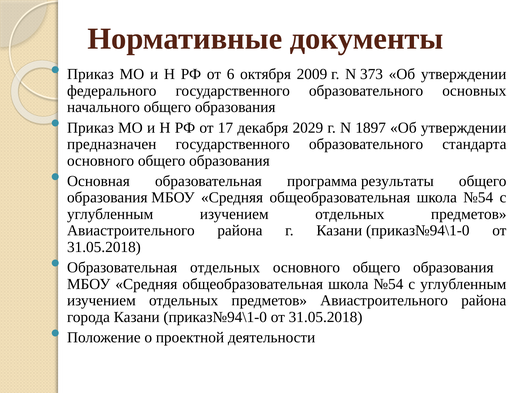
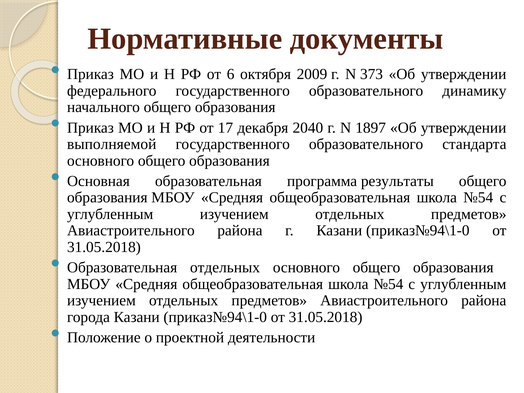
основных: основных -> динамику
2029: 2029 -> 2040
предназначен: предназначен -> выполняемой
